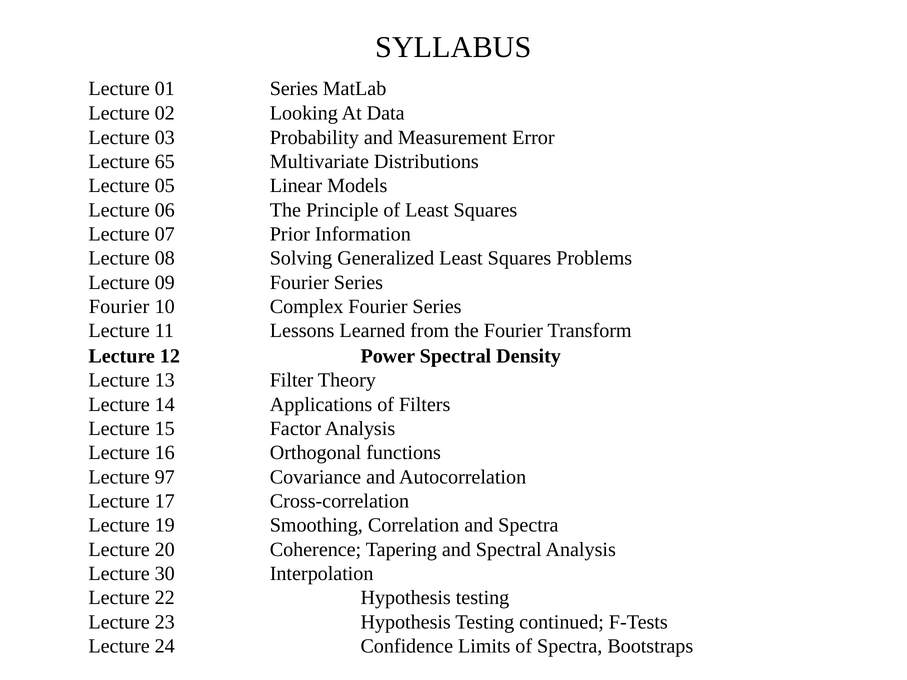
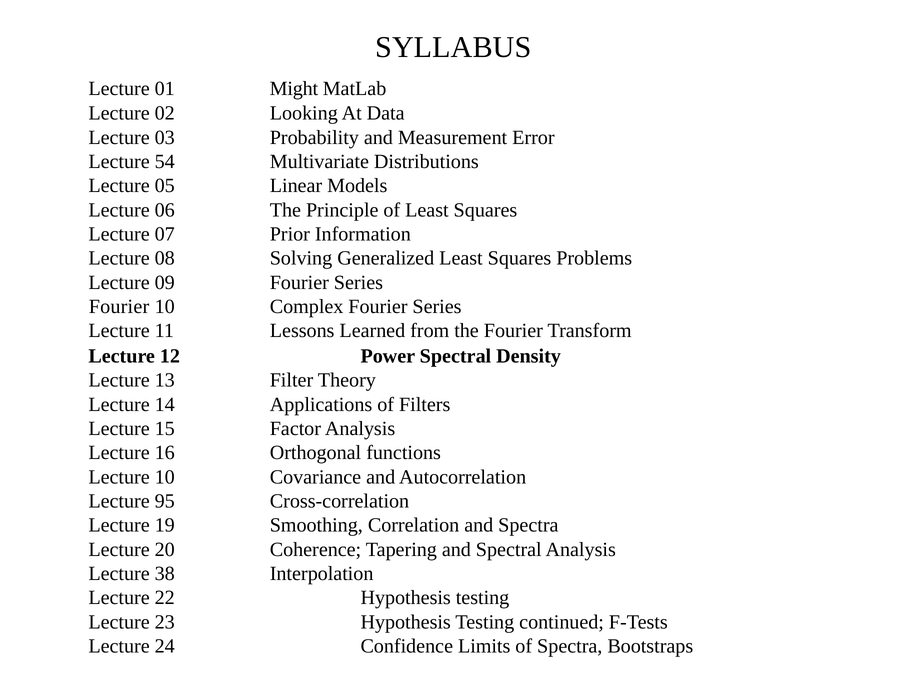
01 Series: Series -> Might
65: 65 -> 54
Lecture 97: 97 -> 10
17: 17 -> 95
30: 30 -> 38
